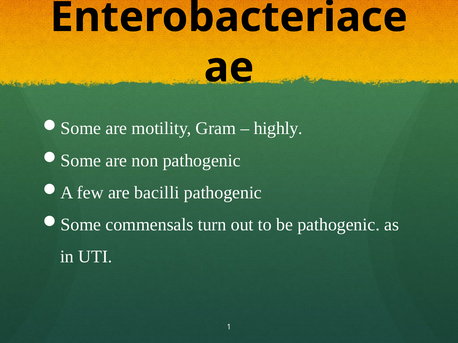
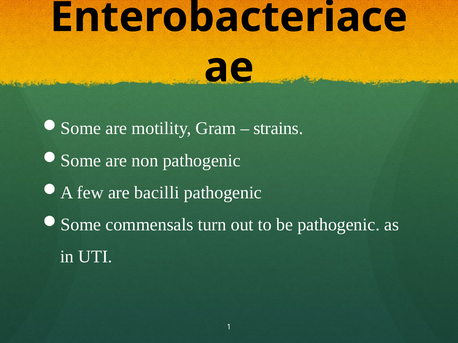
highly: highly -> strains
